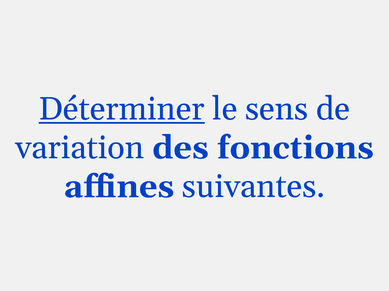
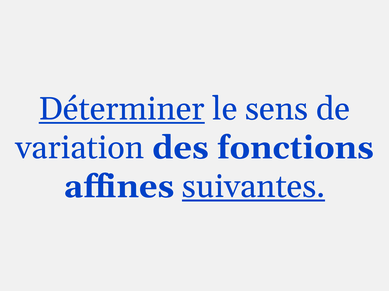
suivantes underline: none -> present
